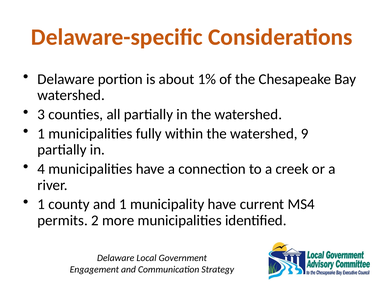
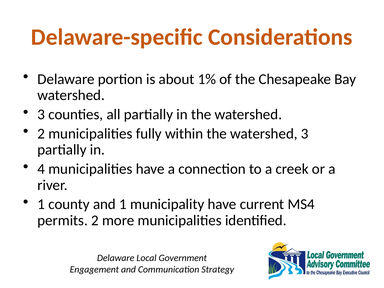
1 at (41, 134): 1 -> 2
watershed 9: 9 -> 3
